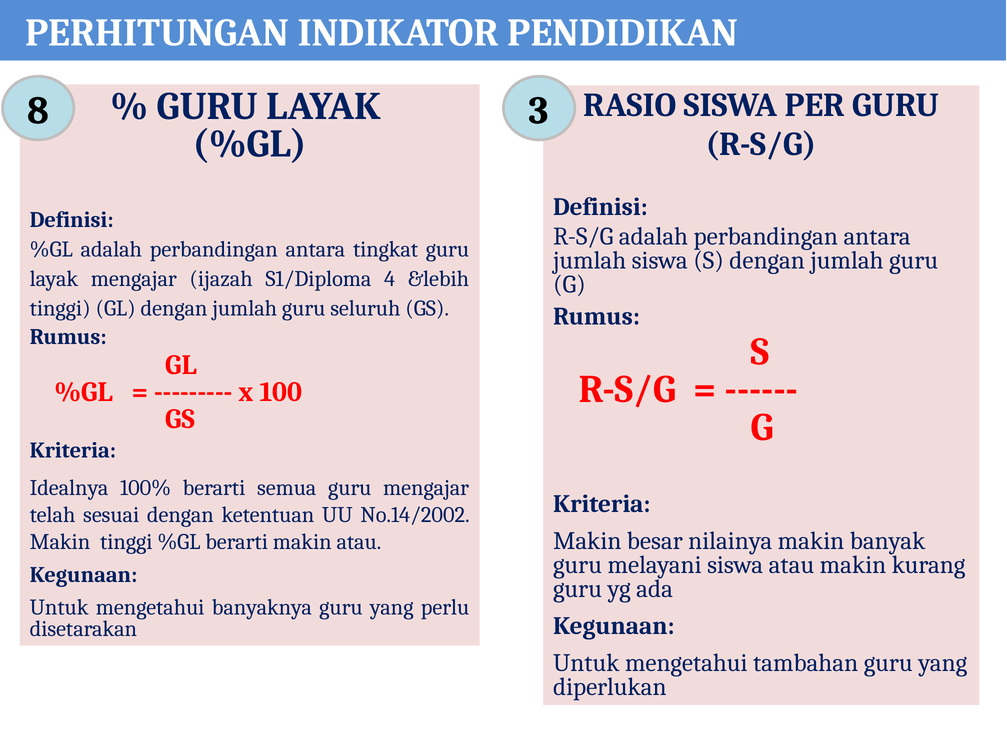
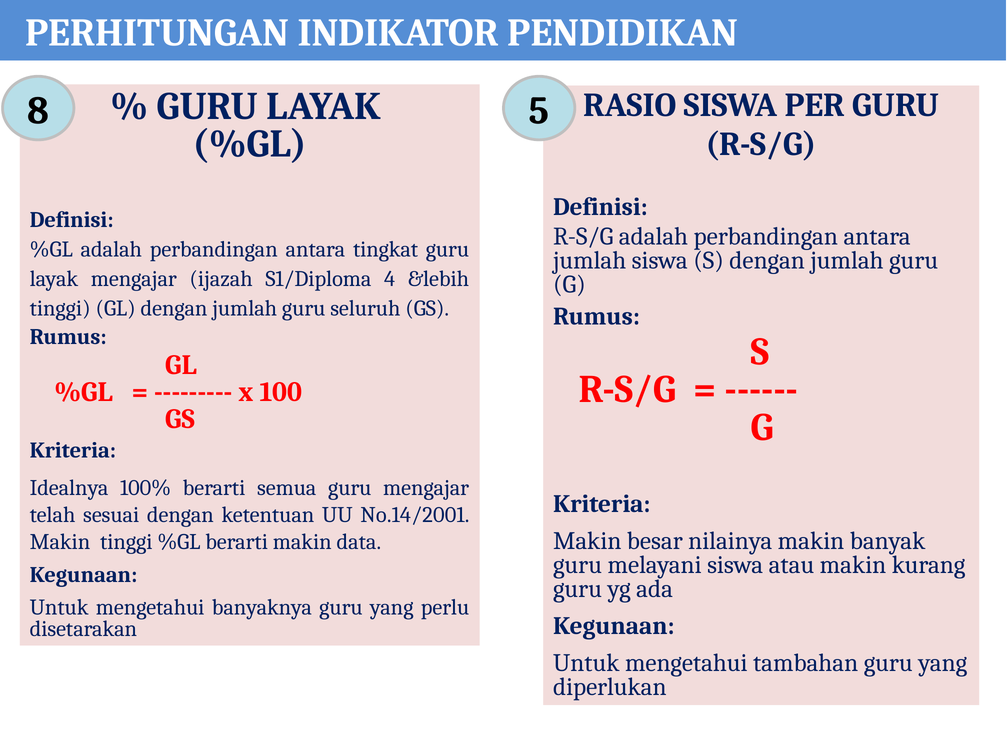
3: 3 -> 5
No.14/2002: No.14/2002 -> No.14/2001
makin atau: atau -> data
